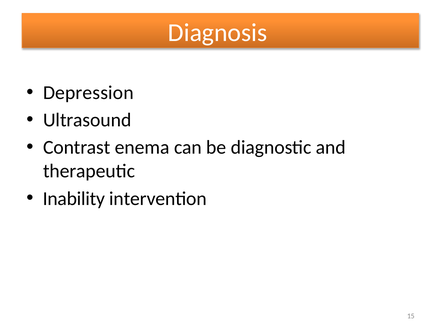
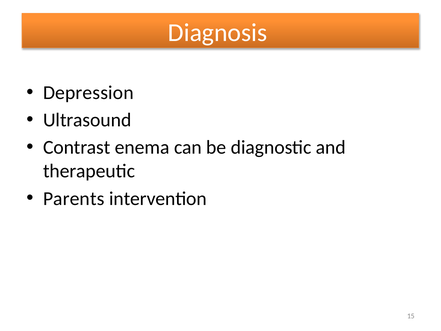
Inability: Inability -> Parents
